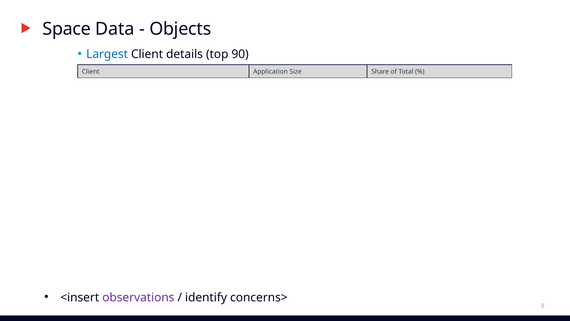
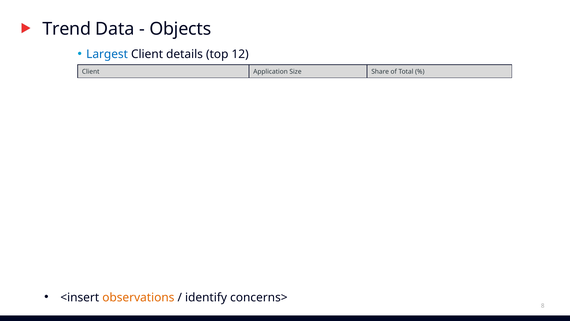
Space: Space -> Trend
90: 90 -> 12
observations colour: purple -> orange
